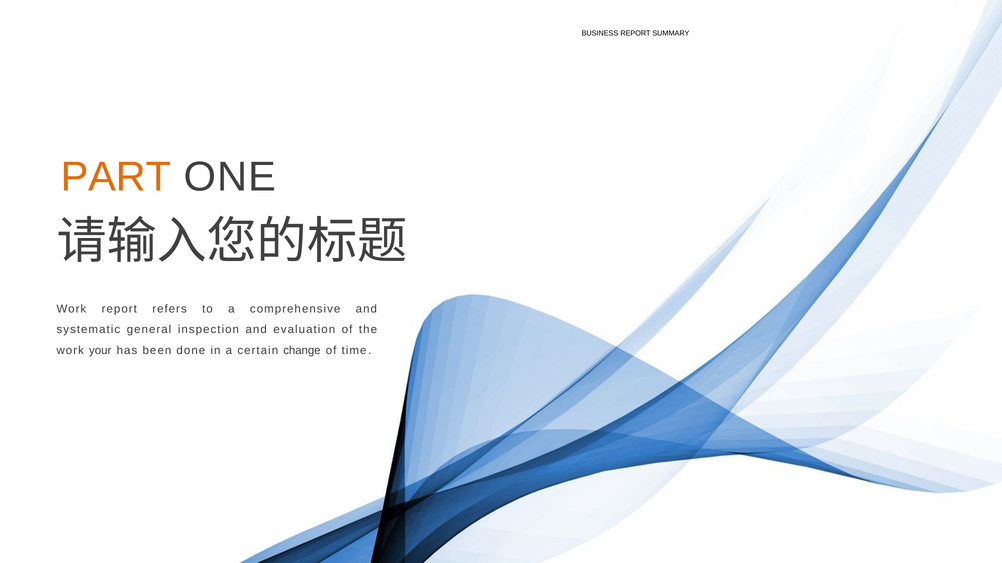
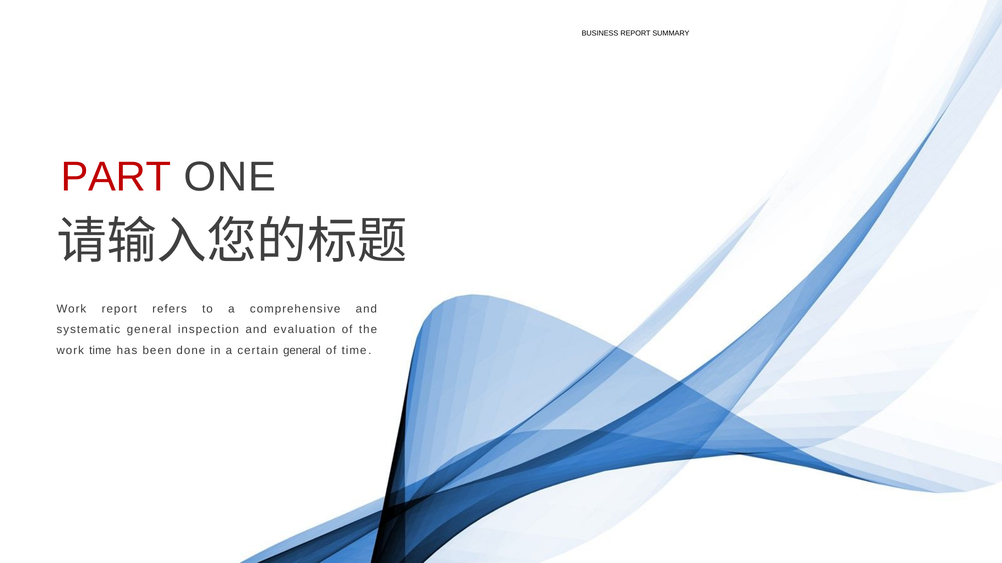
PART colour: orange -> red
work your: your -> time
certain change: change -> general
